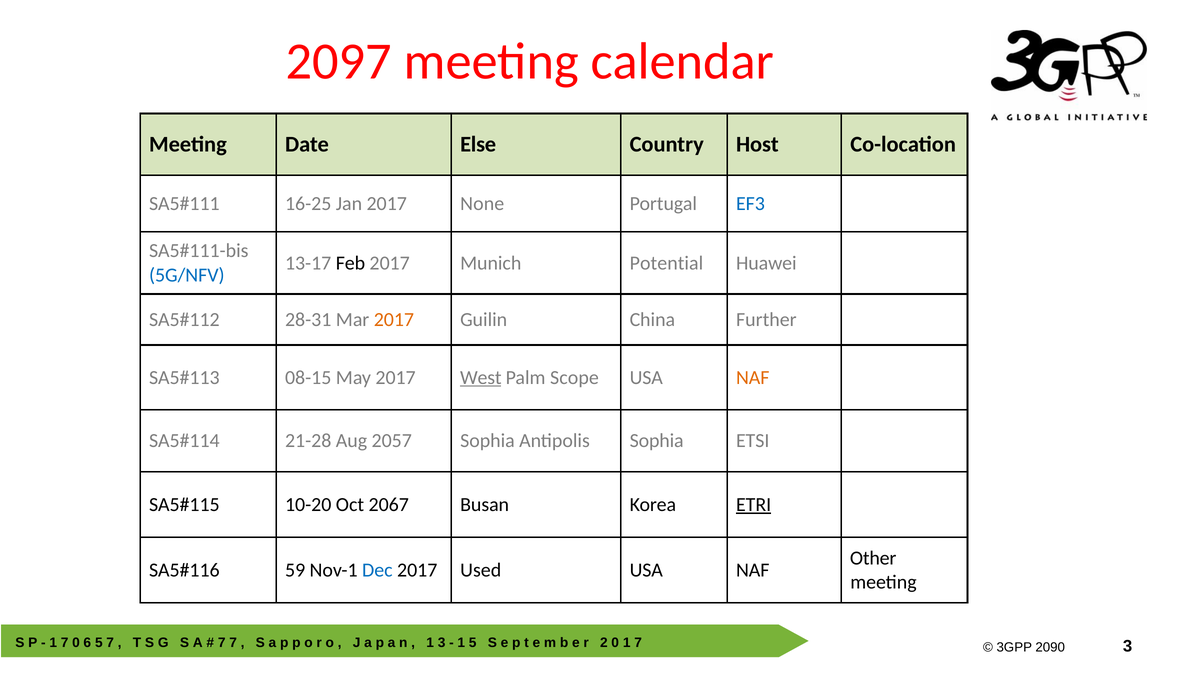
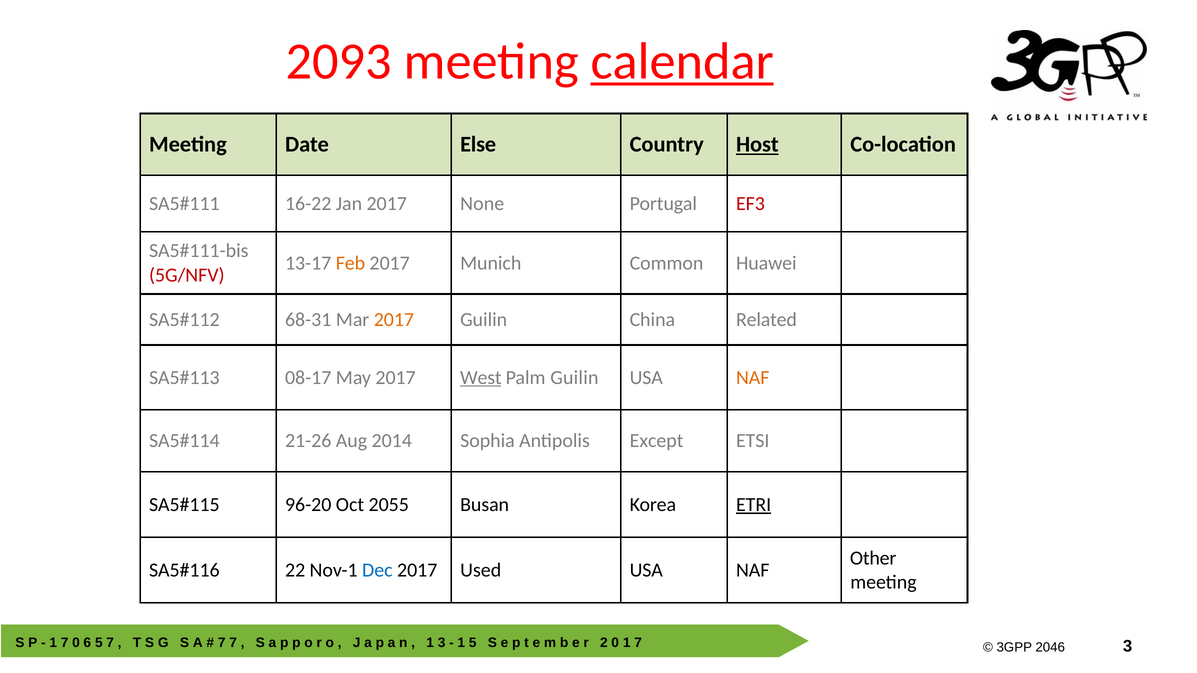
2097: 2097 -> 2093
calendar underline: none -> present
Host underline: none -> present
16-25: 16-25 -> 16-22
EF3 colour: blue -> red
Feb colour: black -> orange
Potential: Potential -> Common
5G/NFV colour: blue -> red
28-31: 28-31 -> 68-31
Further: Further -> Related
08-15: 08-15 -> 08-17
Palm Scope: Scope -> Guilin
21-28: 21-28 -> 21-26
2057: 2057 -> 2014
Antipolis Sophia: Sophia -> Except
10-20: 10-20 -> 96-20
2067: 2067 -> 2055
59: 59 -> 22
2090: 2090 -> 2046
